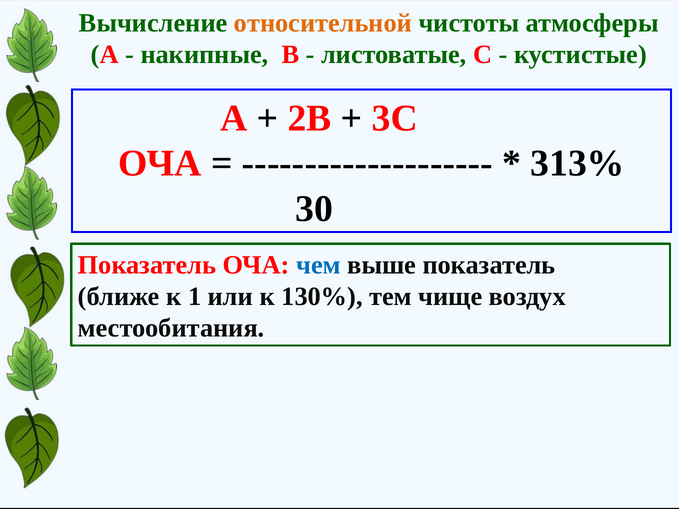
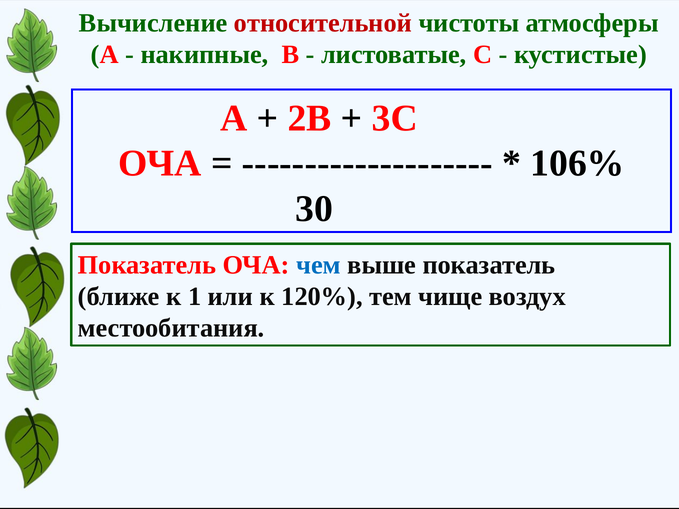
относительной colour: orange -> red
313%: 313% -> 106%
130%: 130% -> 120%
